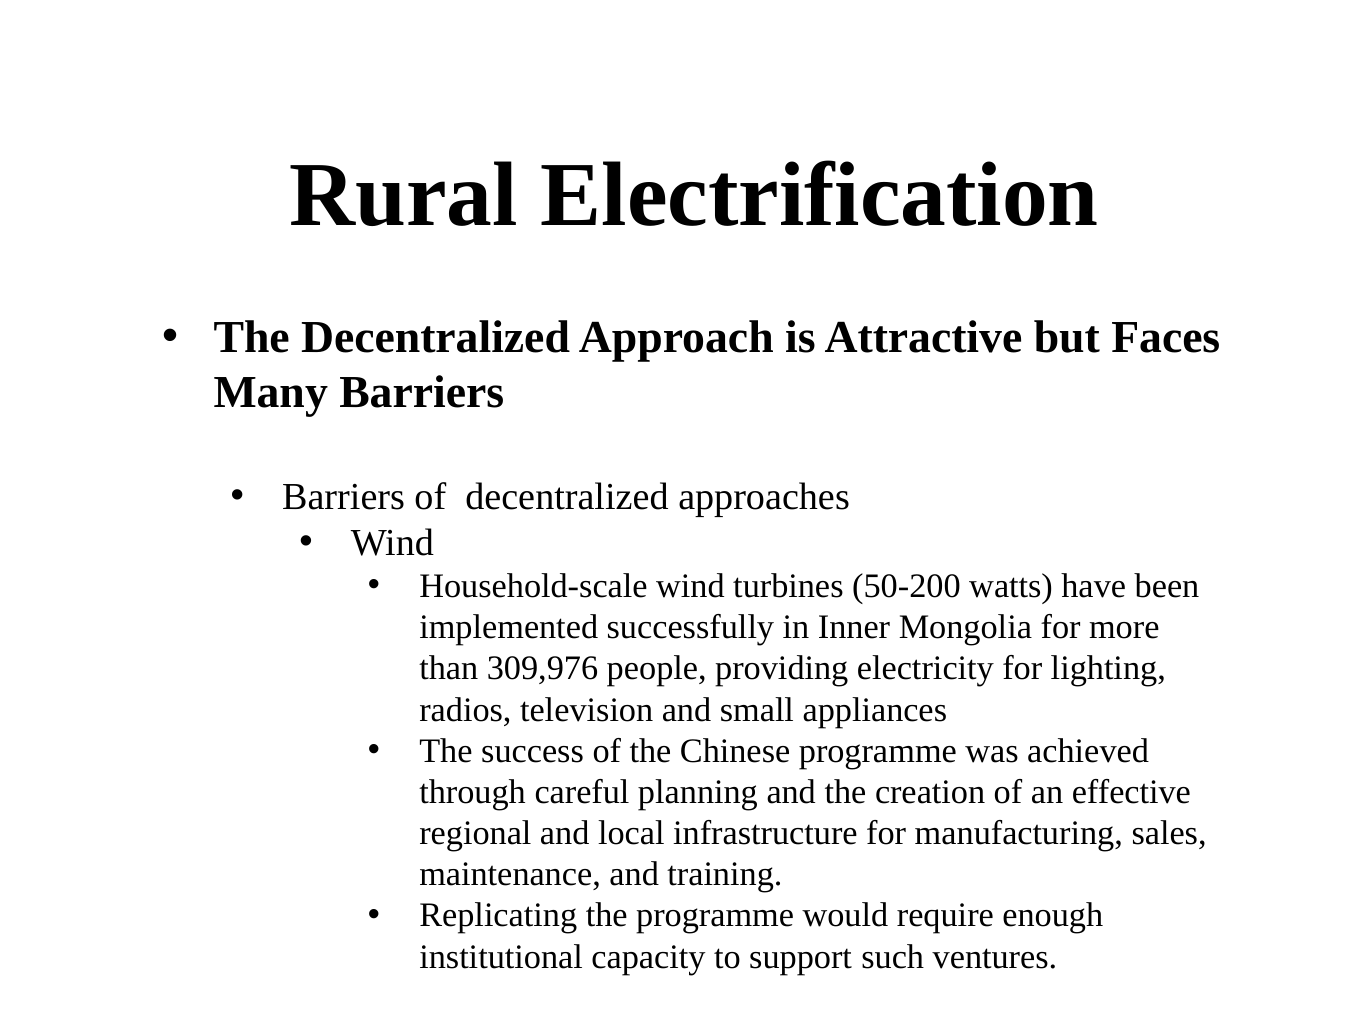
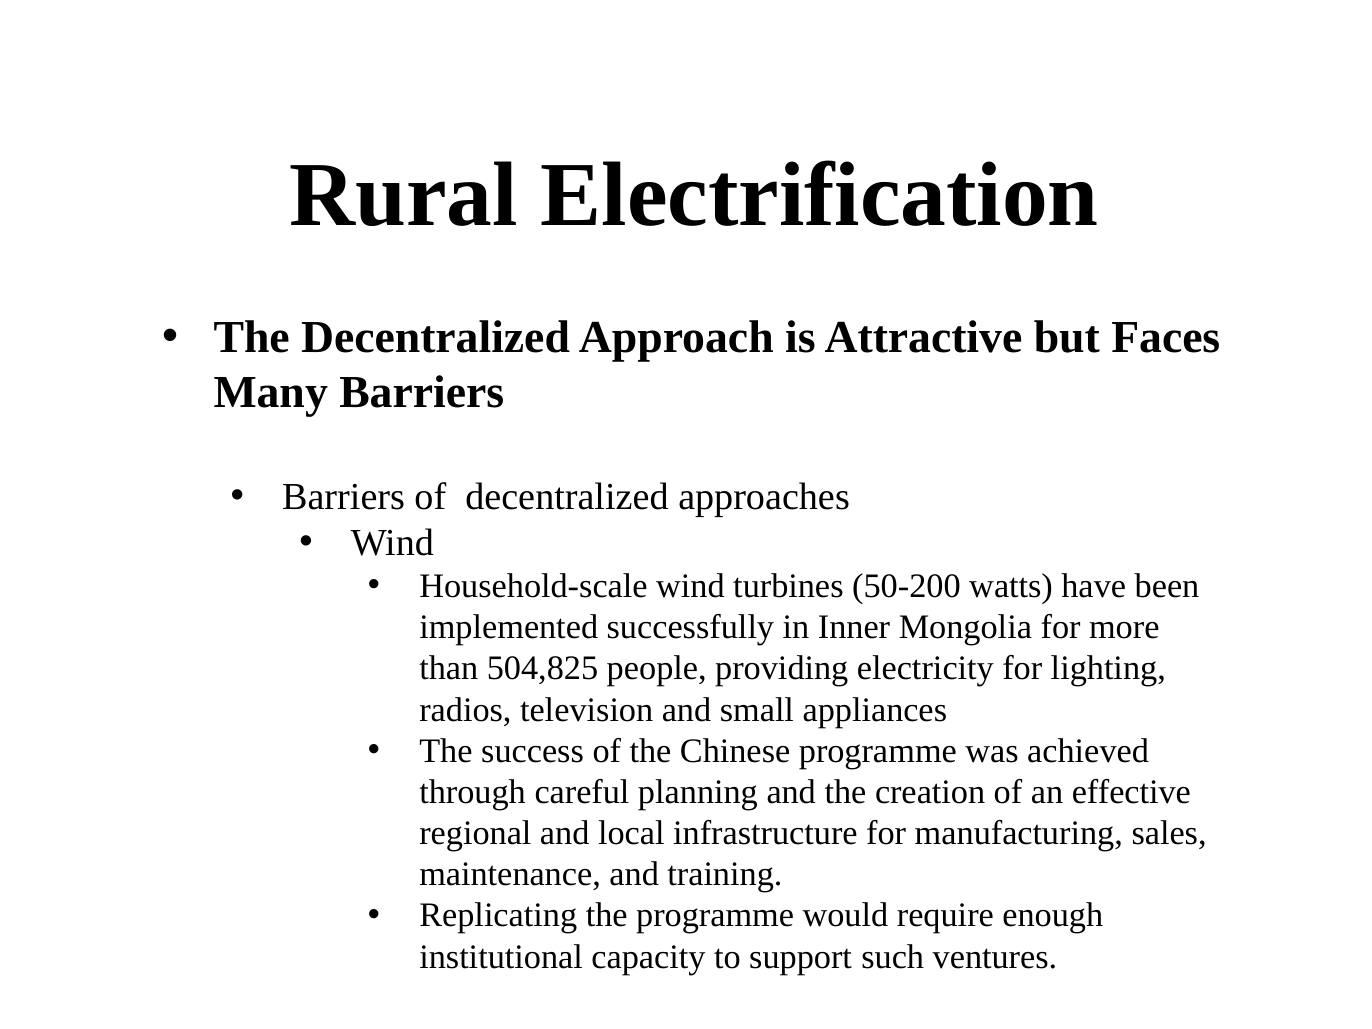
309,976: 309,976 -> 504,825
